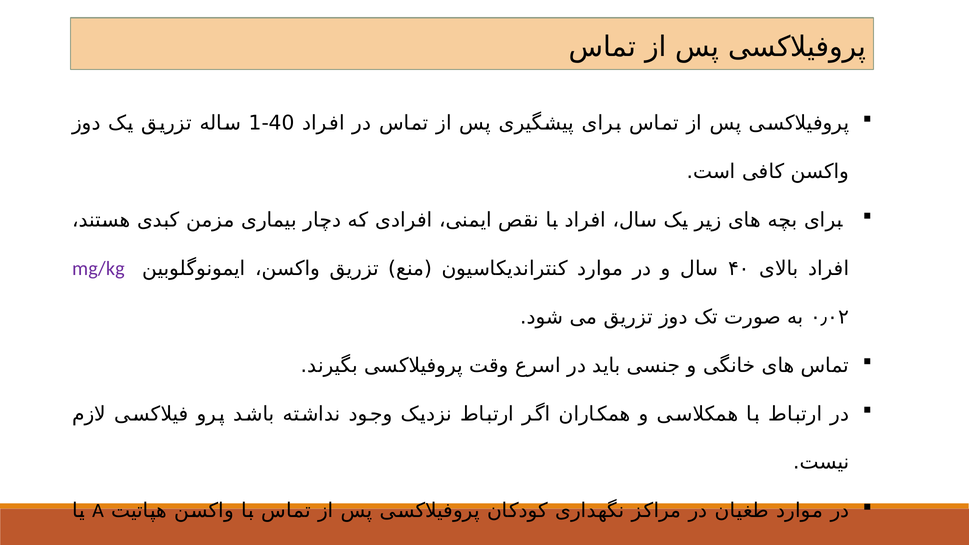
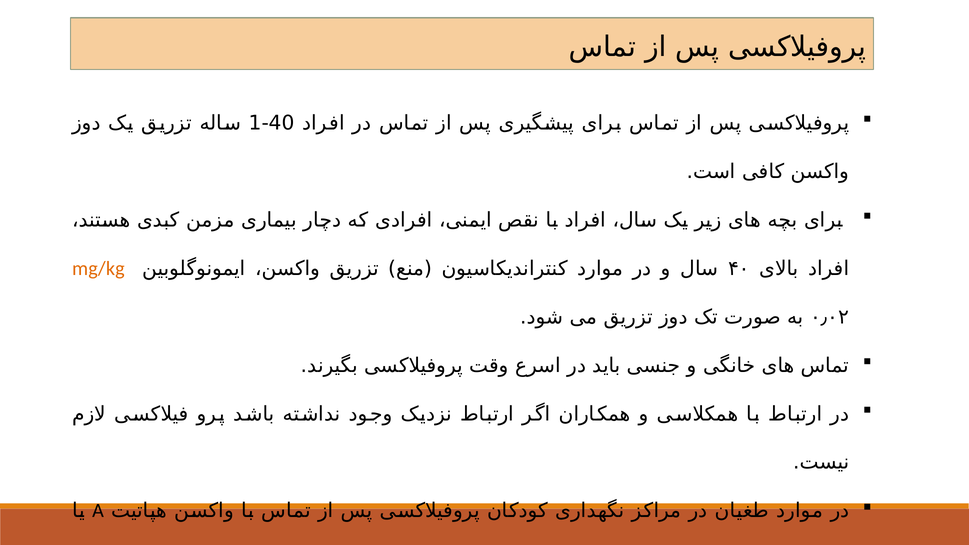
mg/kg colour: purple -> orange
